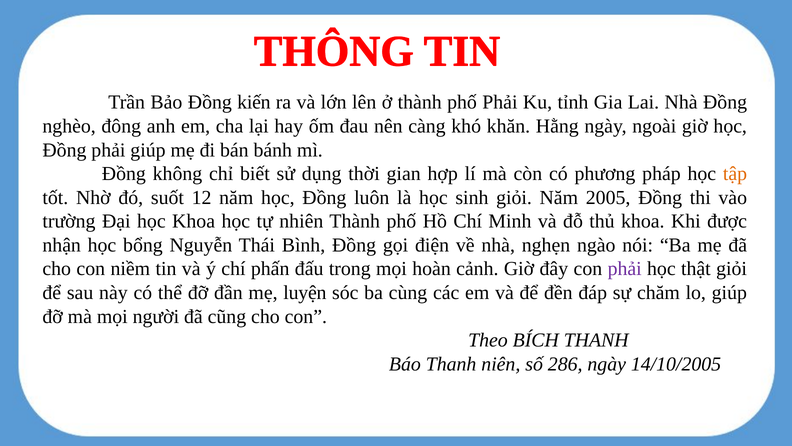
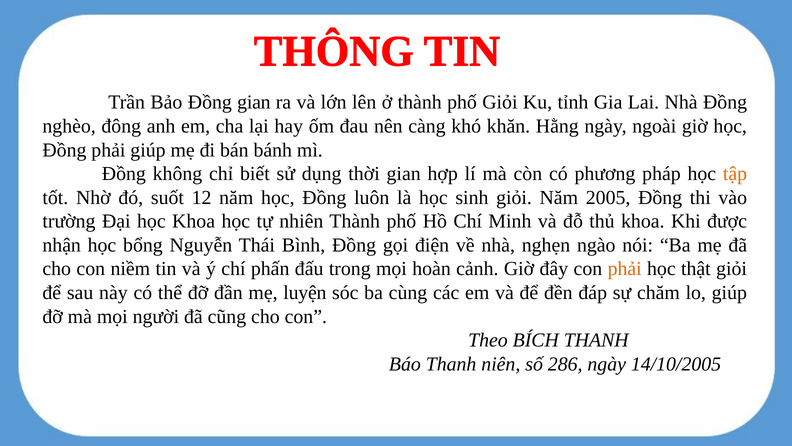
Đồng kiến: kiến -> gian
phố Phải: Phải -> Giỏi
phải at (625, 269) colour: purple -> orange
